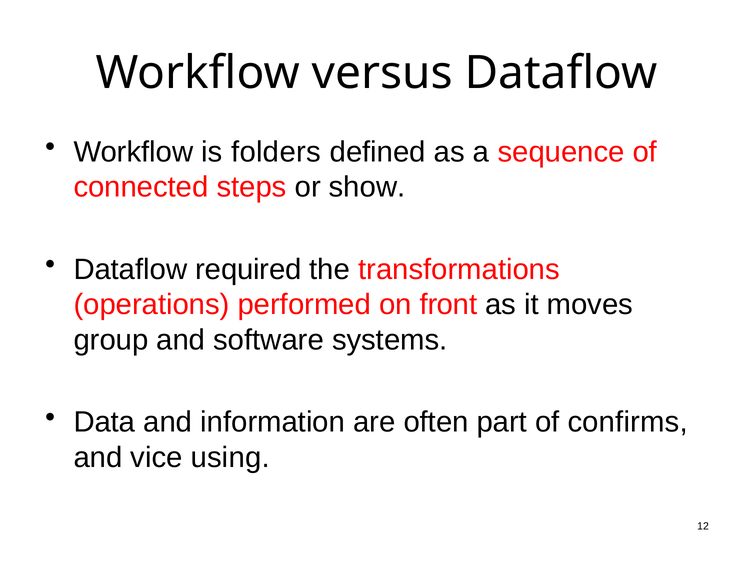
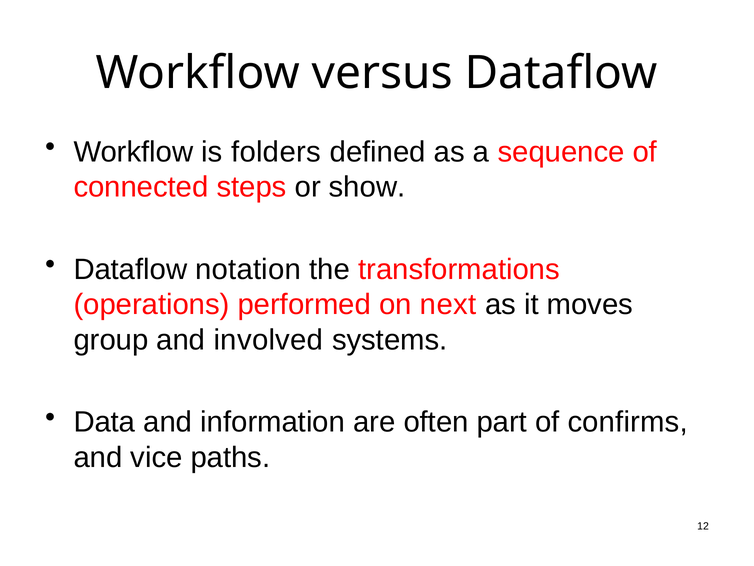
required: required -> notation
front: front -> next
software: software -> involved
using: using -> paths
